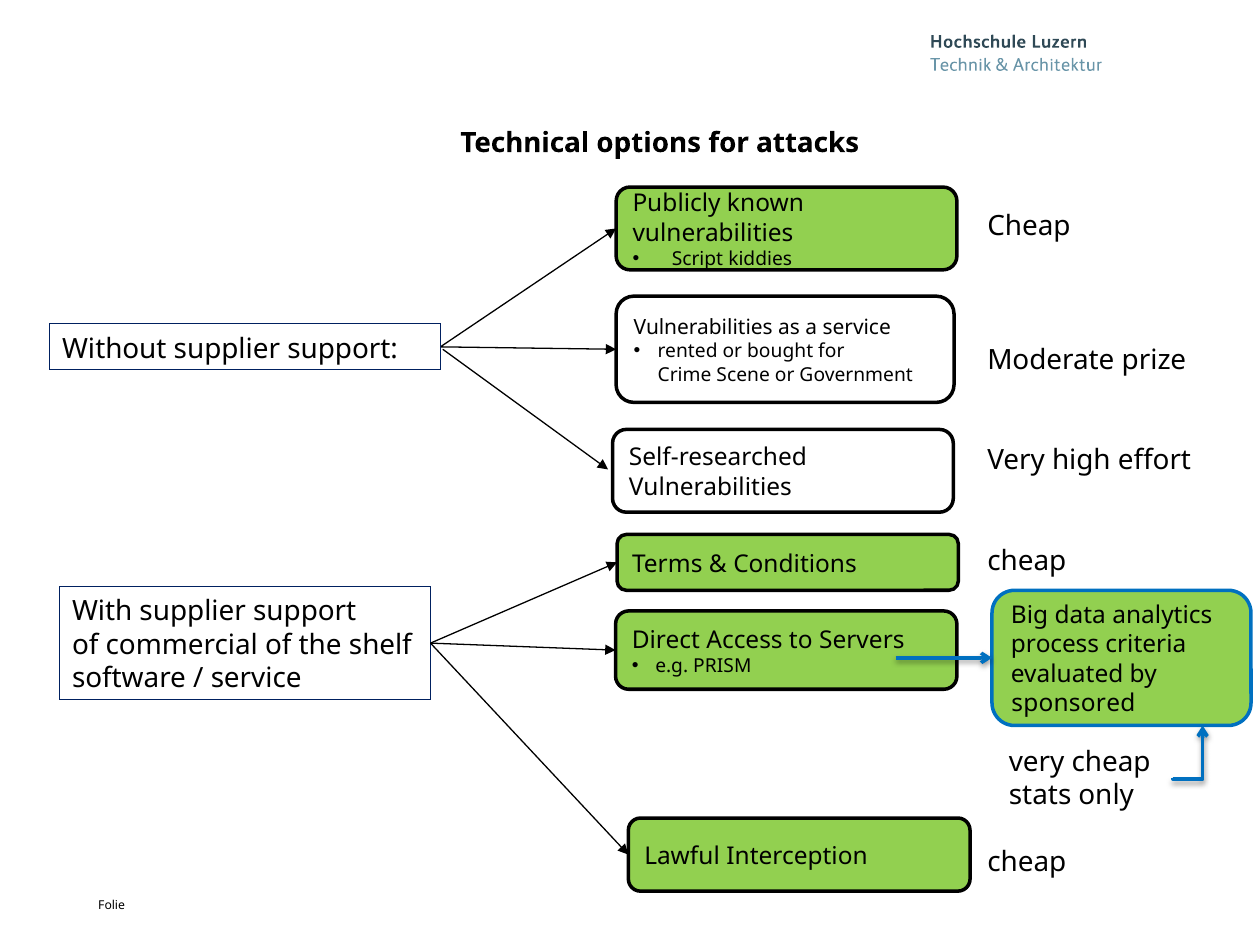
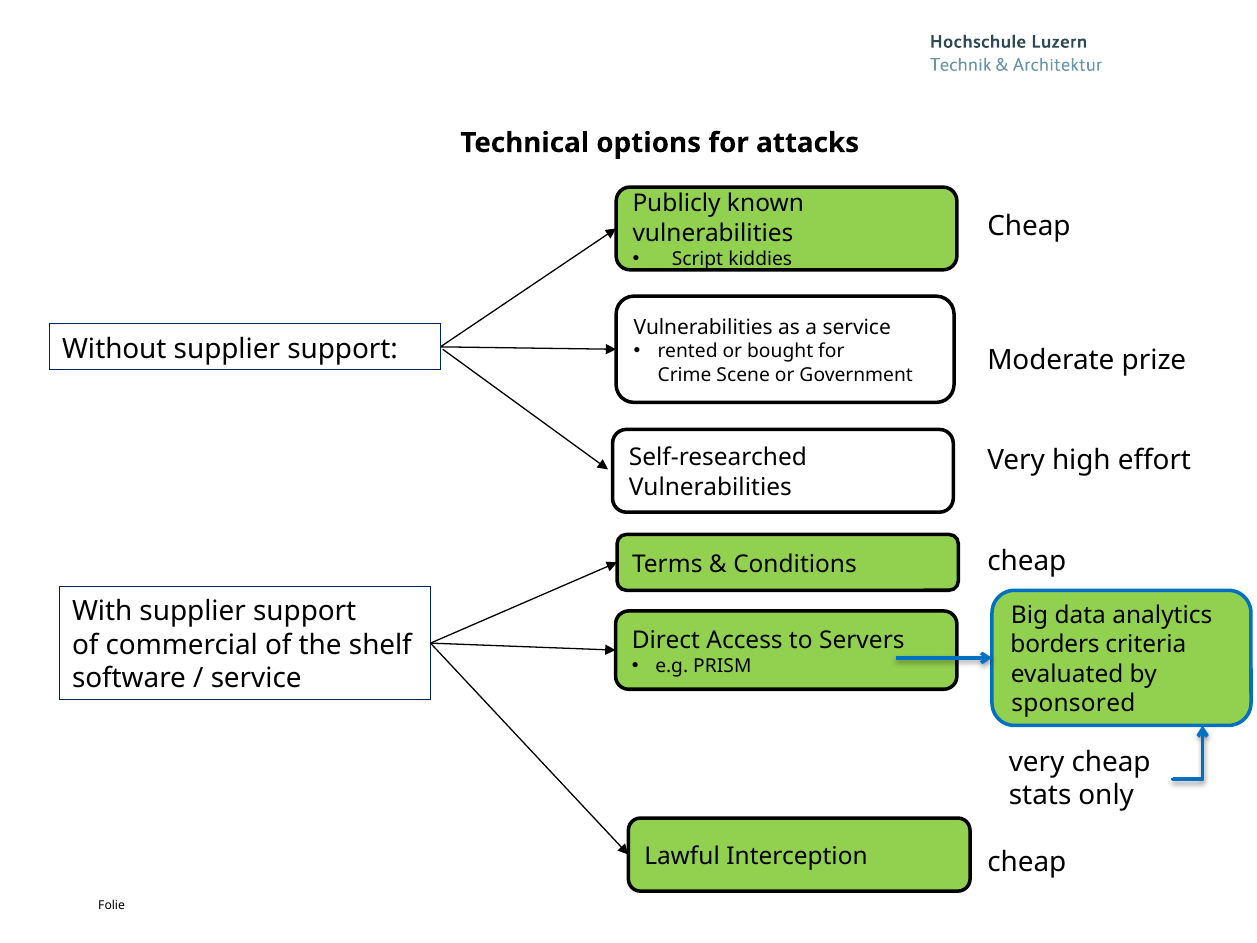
process: process -> borders
